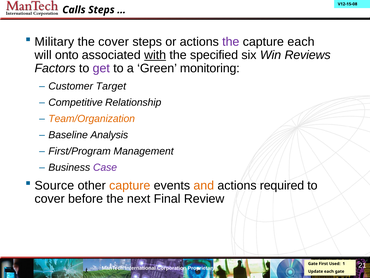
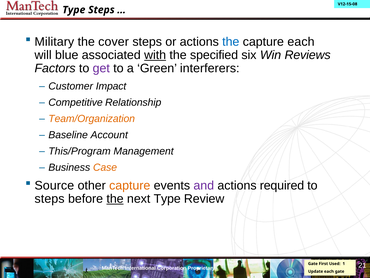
Calls at (74, 10): Calls -> Type
the at (231, 42) colour: purple -> blue
onto: onto -> blue
monitoring: monitoring -> interferers
Target: Target -> Impact
Analysis: Analysis -> Account
First/Program: First/Program -> This/Program
Case colour: purple -> orange
and colour: orange -> purple
cover at (50, 198): cover -> steps
the at (115, 198) underline: none -> present
next Final: Final -> Type
